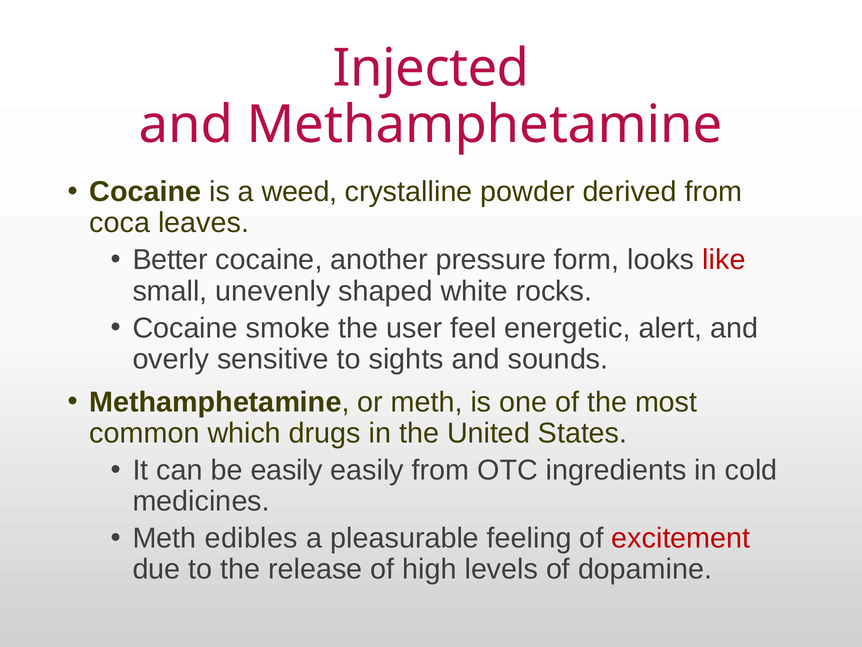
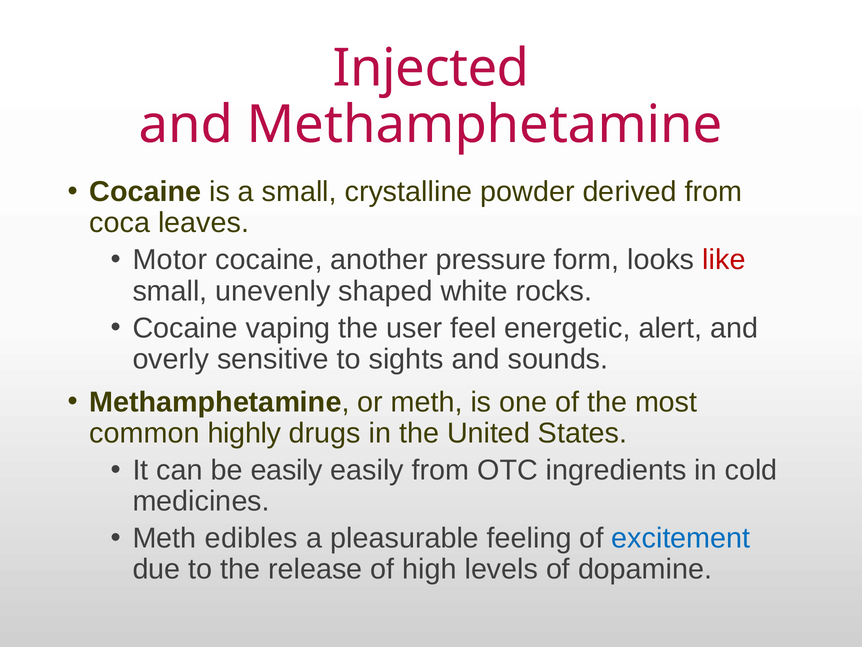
a weed: weed -> small
Better: Better -> Motor
smoke: smoke -> vaping
which: which -> highly
excitement colour: red -> blue
